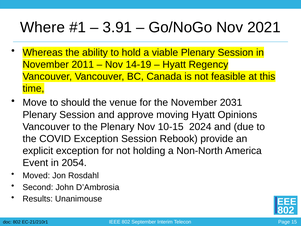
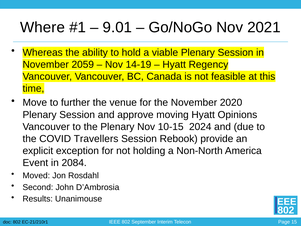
3.91: 3.91 -> 9.01
2011: 2011 -> 2059
should: should -> further
2031: 2031 -> 2020
COVID Exception: Exception -> Travellers
2054: 2054 -> 2084
